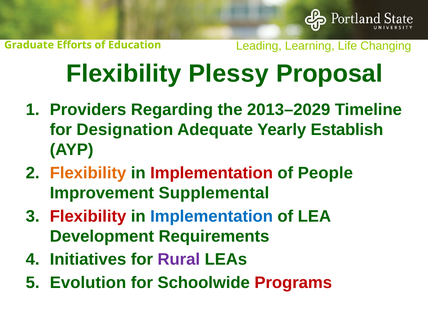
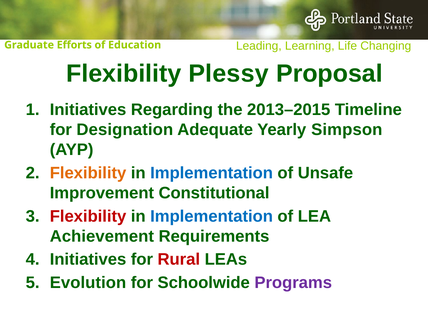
Providers at (88, 110): Providers -> Initiatives
2013–2029: 2013–2029 -> 2013–2015
Establish: Establish -> Simpson
Implementation at (212, 173) colour: red -> blue
People: People -> Unsafe
Supplemental: Supplemental -> Constitutional
Development: Development -> Achievement
Rural colour: purple -> red
Programs colour: red -> purple
